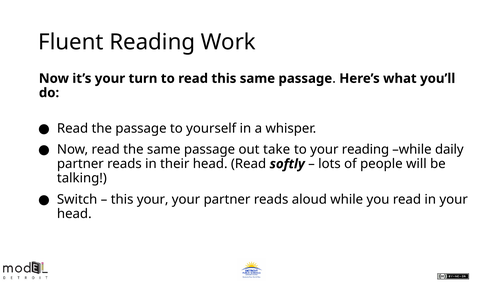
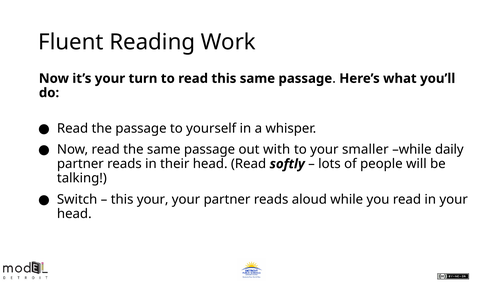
take: take -> with
your reading: reading -> smaller
